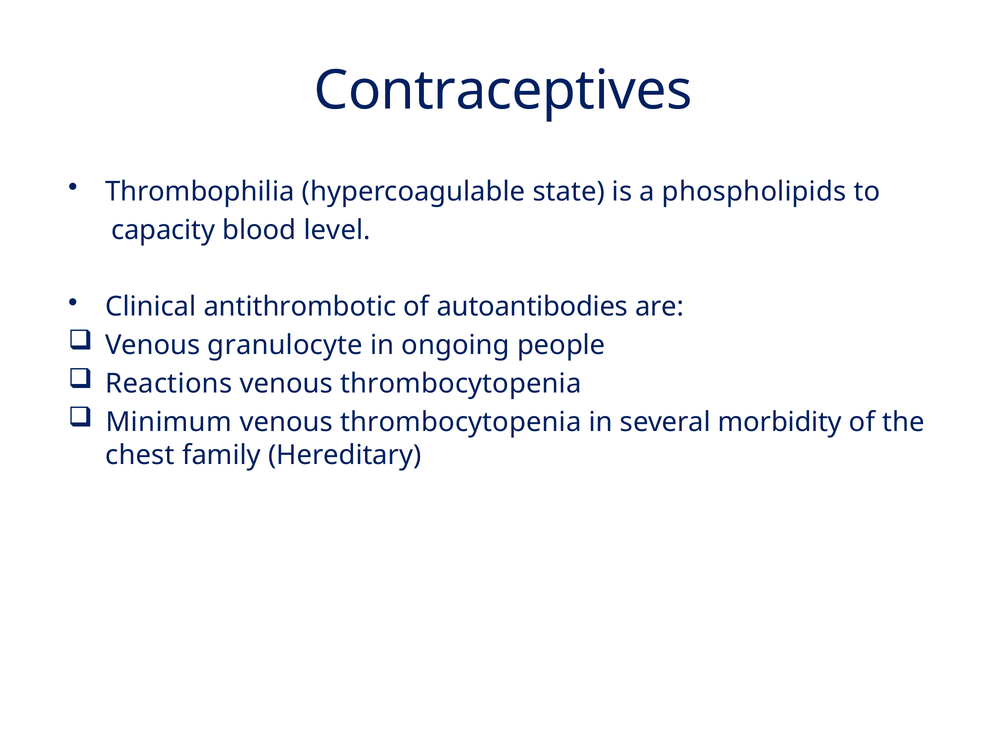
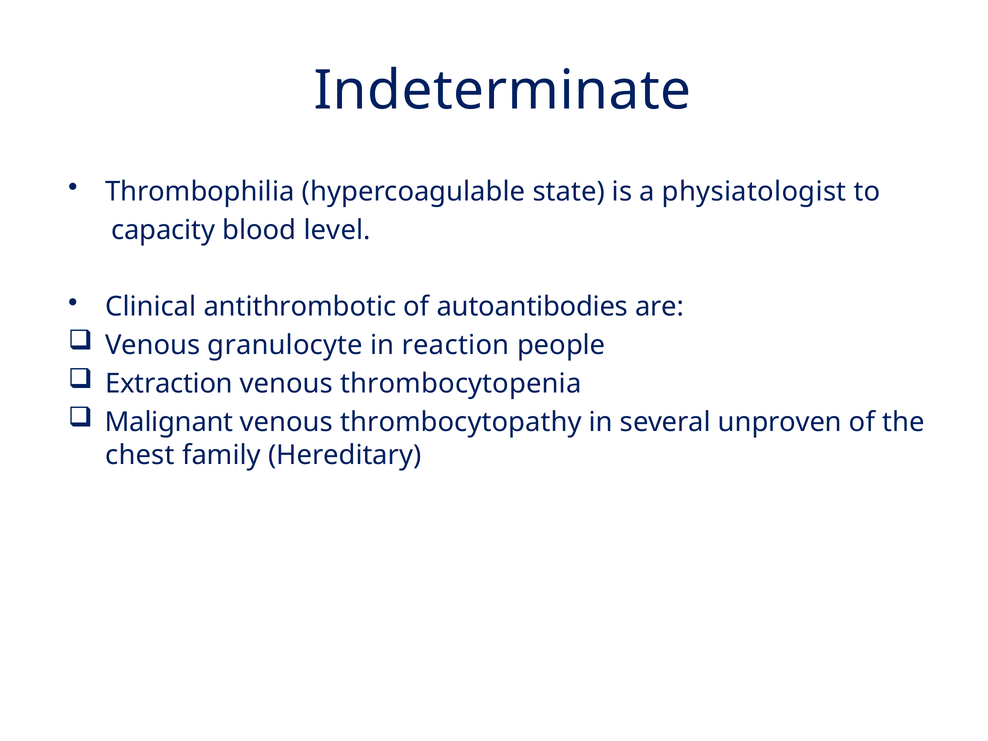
Contraceptives: Contraceptives -> Indeterminate
phospholipids: phospholipids -> physiatologist
ongoing: ongoing -> reaction
Reactions: Reactions -> Extraction
Minimum: Minimum -> Malignant
thrombocytopenia at (461, 422): thrombocytopenia -> thrombocytopathy
morbidity: morbidity -> unproven
